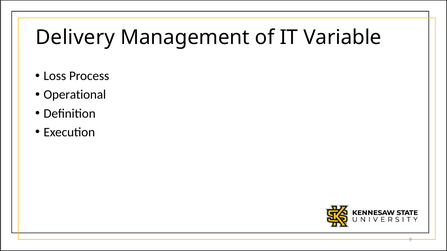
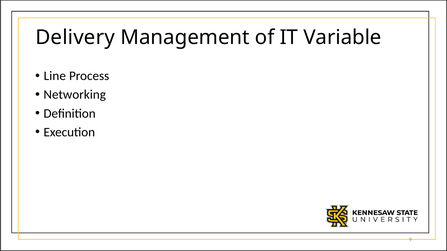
Loss: Loss -> Line
Operational: Operational -> Networking
